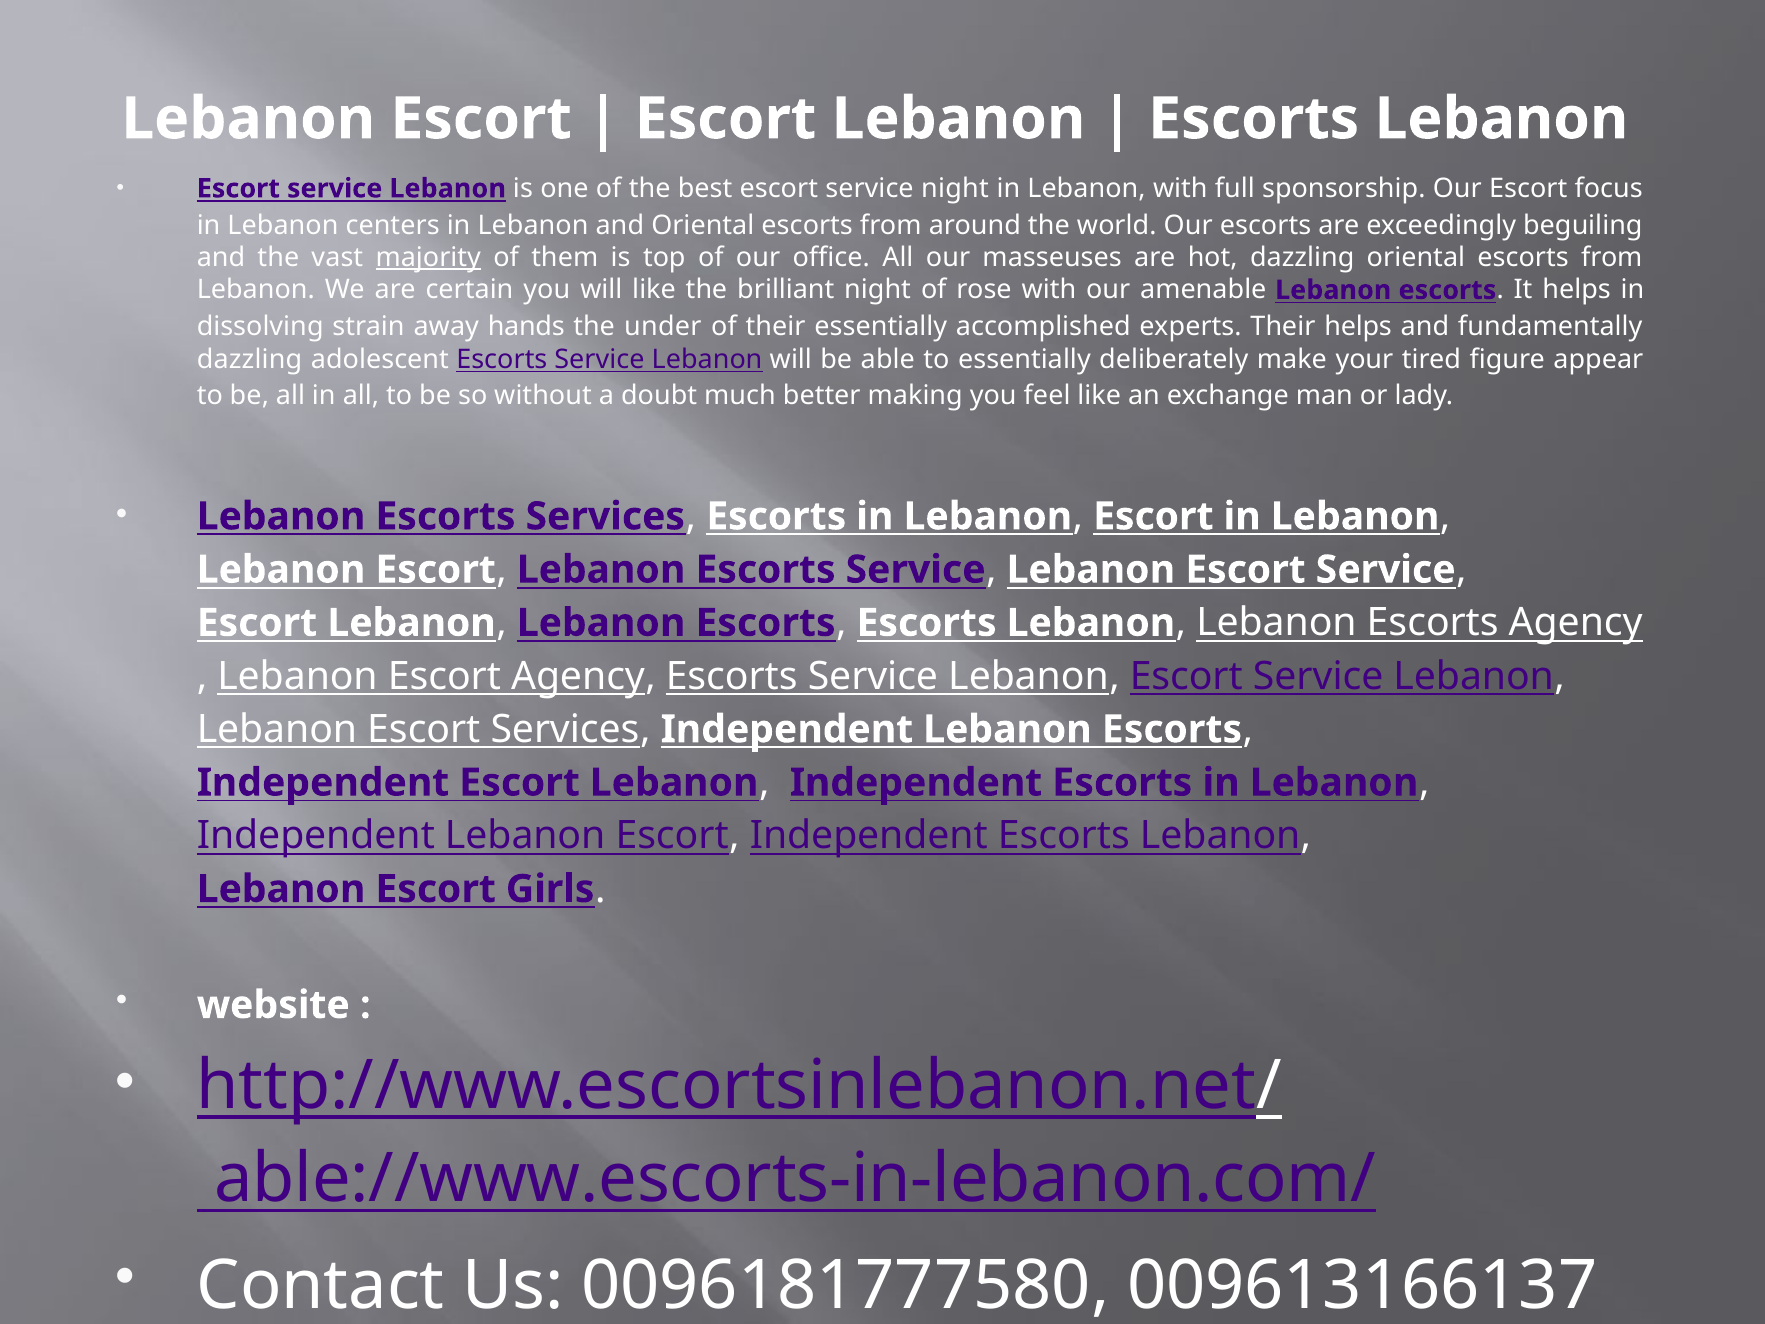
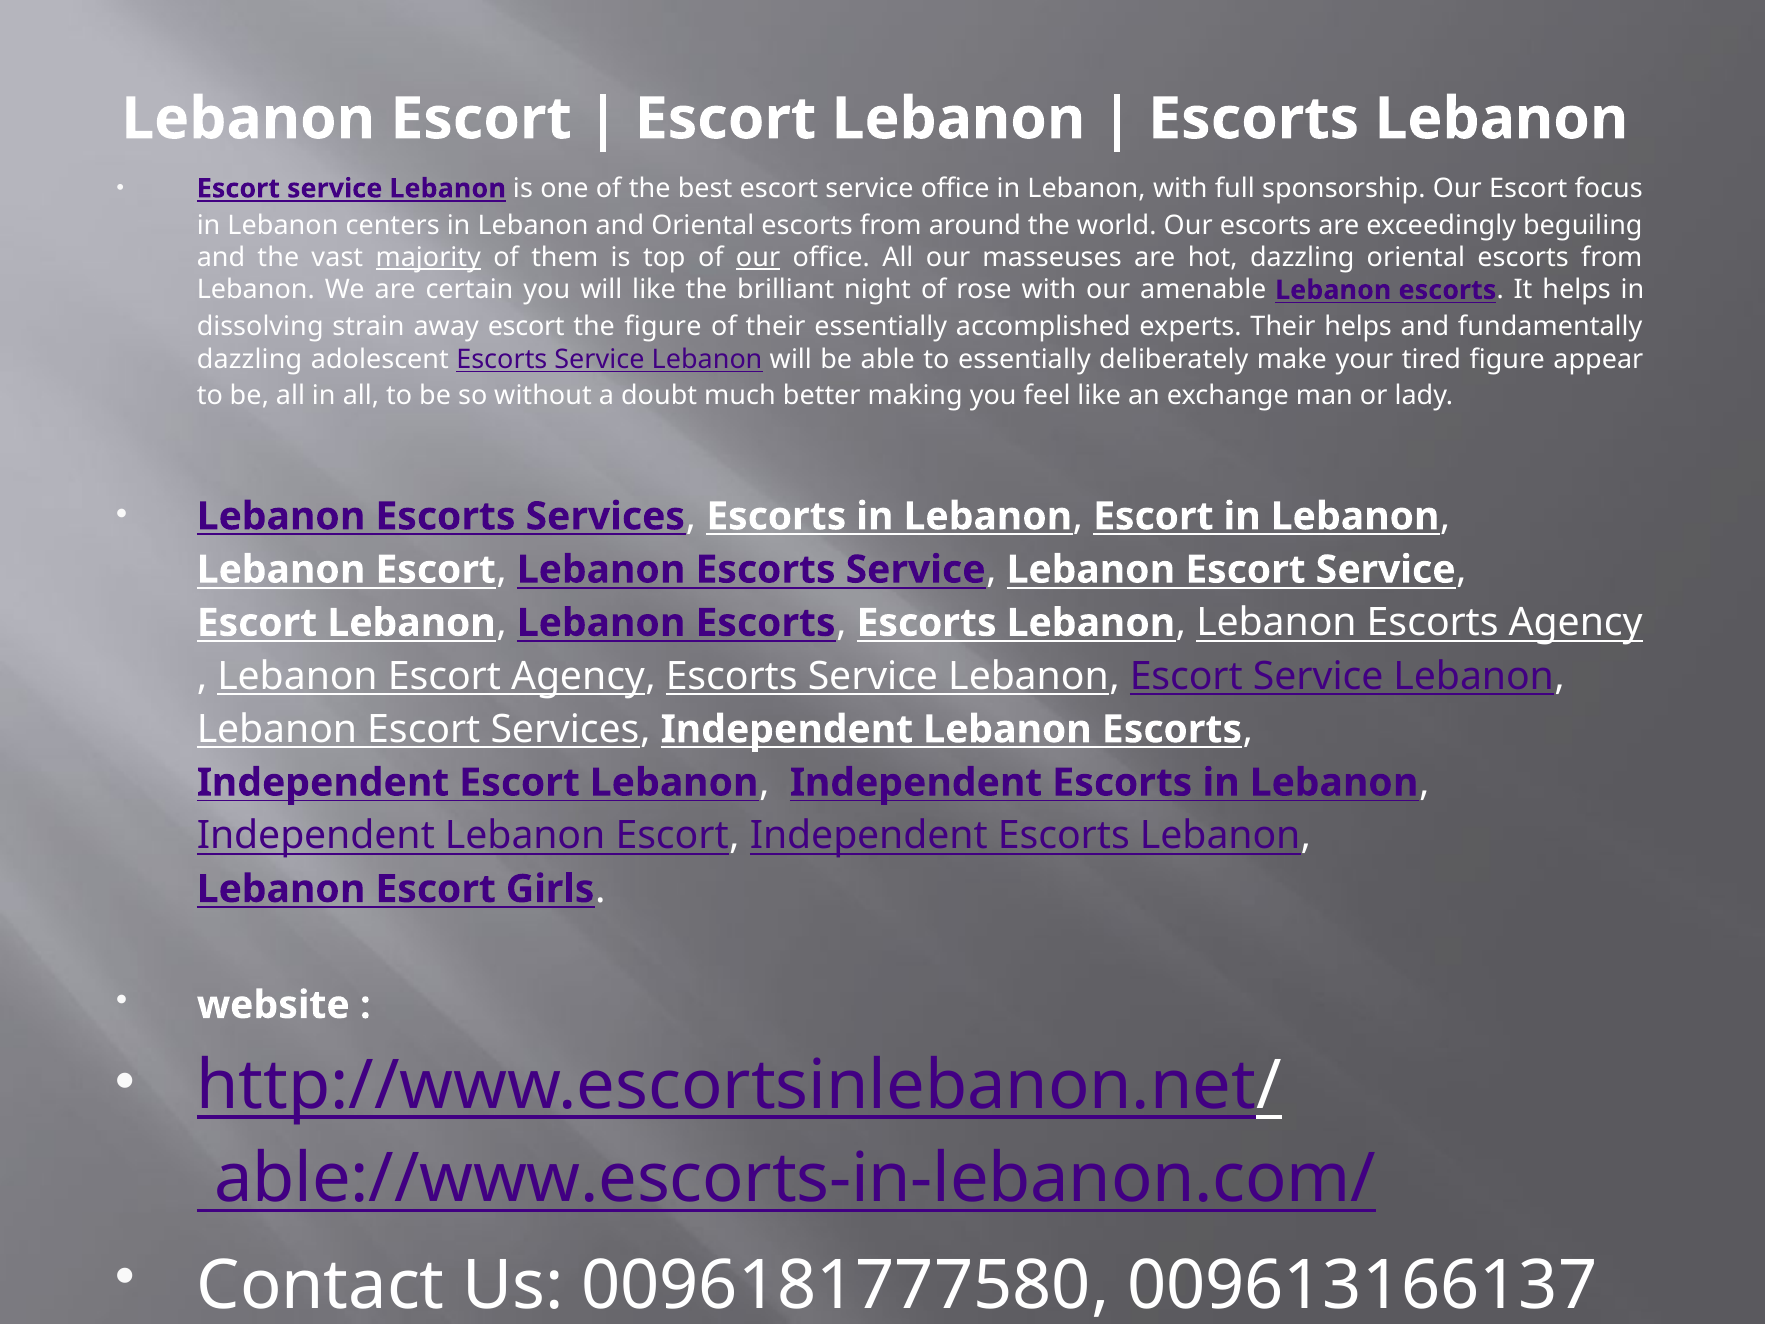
service night: night -> office
our at (758, 258) underline: none -> present
away hands: hands -> escort
the under: under -> figure
